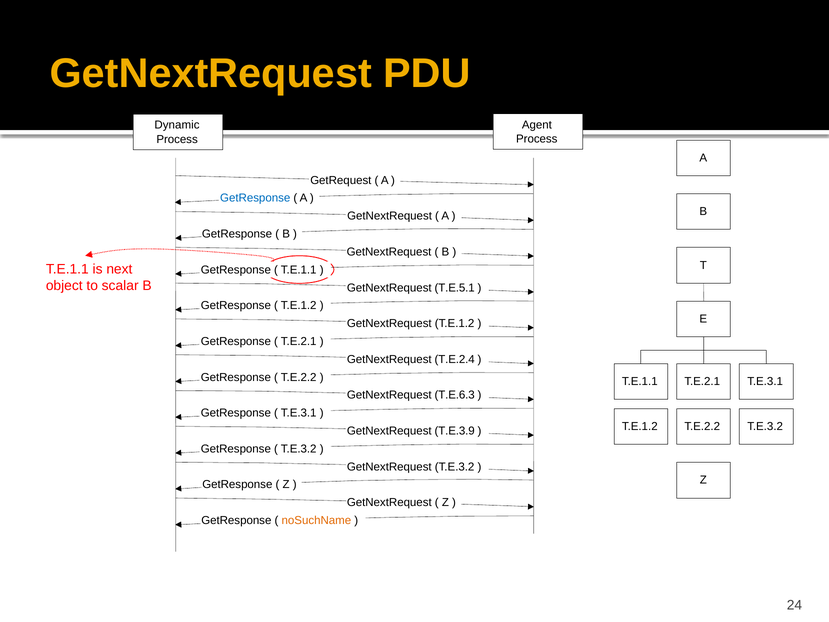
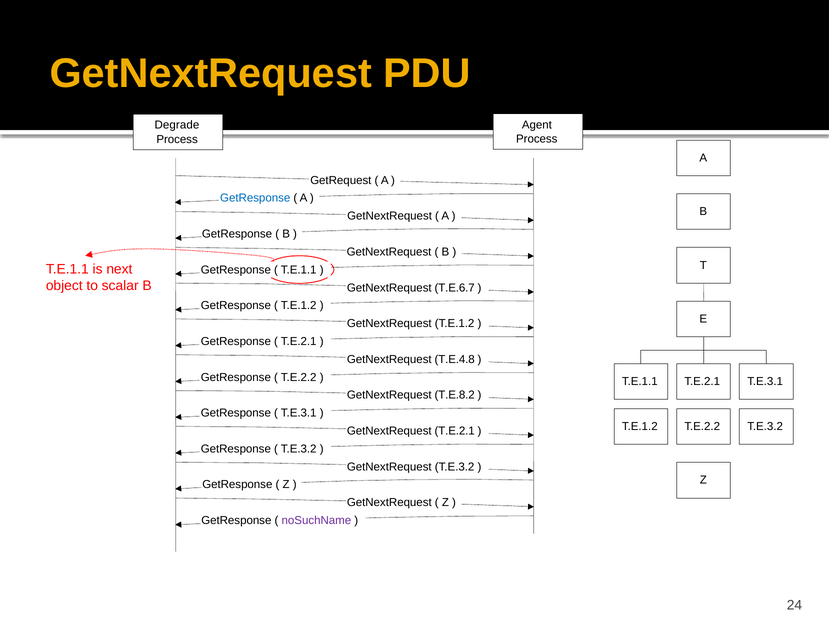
Dynamic: Dynamic -> Degrade
T.E.5.1: T.E.5.1 -> T.E.6.7
T.E.2.4: T.E.2.4 -> T.E.4.8
T.E.6.3: T.E.6.3 -> T.E.8.2
GetNextRequest T.E.3.9: T.E.3.9 -> T.E.2.1
noSuchName colour: orange -> purple
